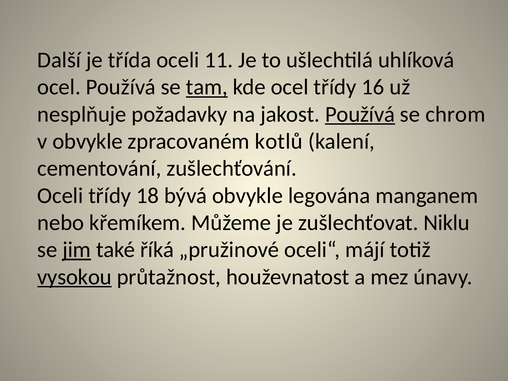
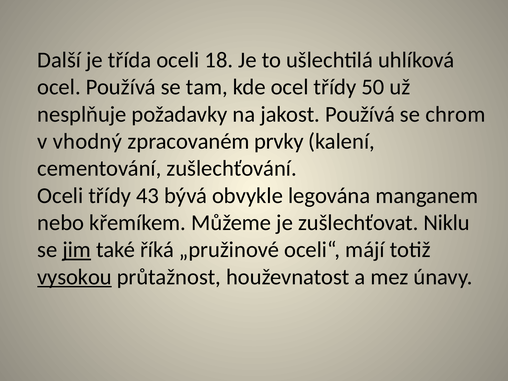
11: 11 -> 18
tam underline: present -> none
16: 16 -> 50
Používá at (360, 114) underline: present -> none
v obvykle: obvykle -> vhodný
kotlů: kotlů -> prvky
18: 18 -> 43
